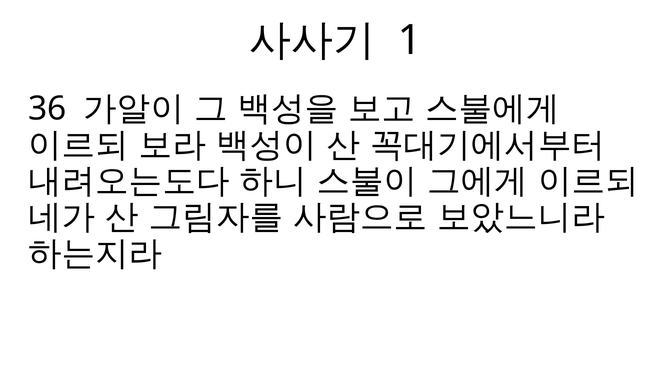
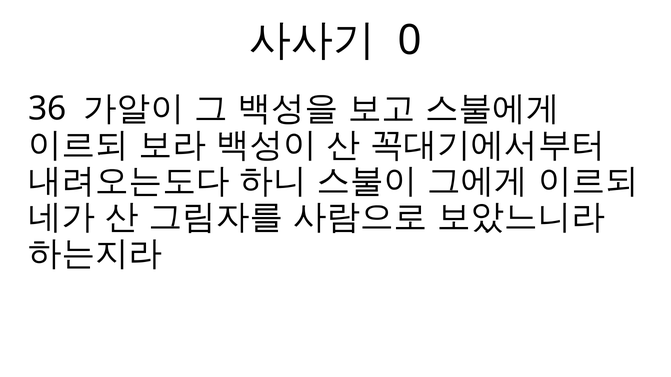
1: 1 -> 0
